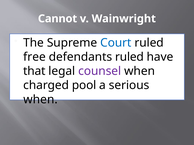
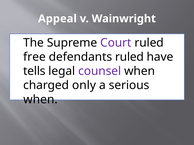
Cannot: Cannot -> Appeal
Court colour: blue -> purple
that: that -> tells
pool: pool -> only
